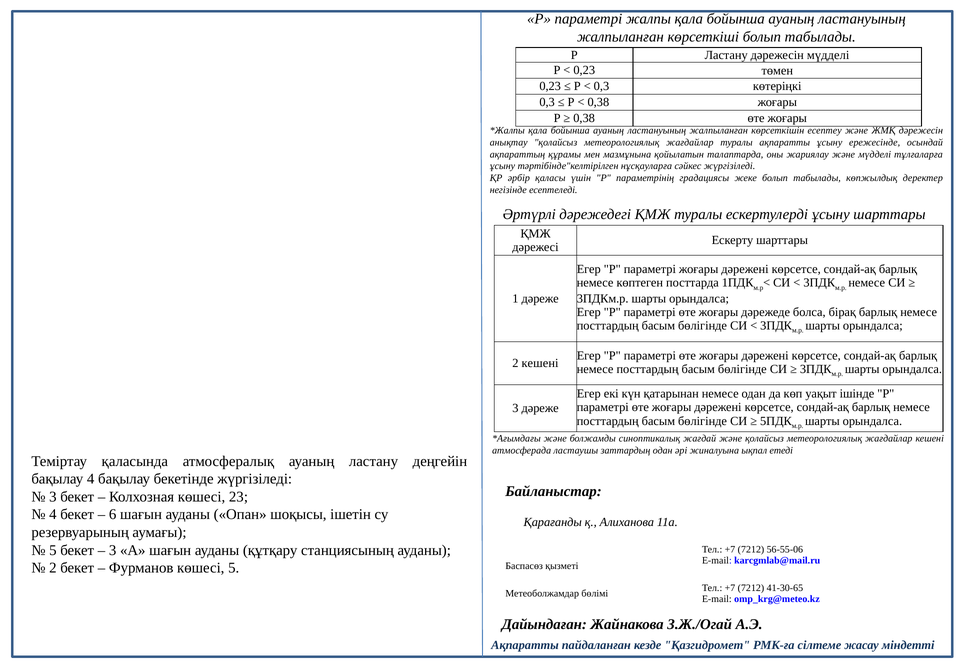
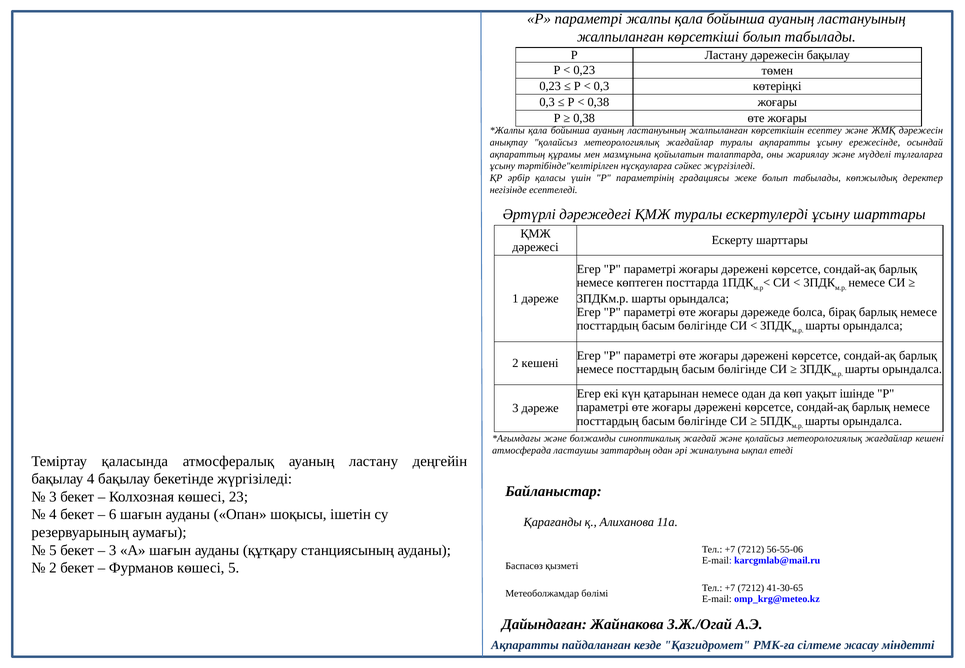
дәрежесін мүдделі: мүдделі -> бақылау
